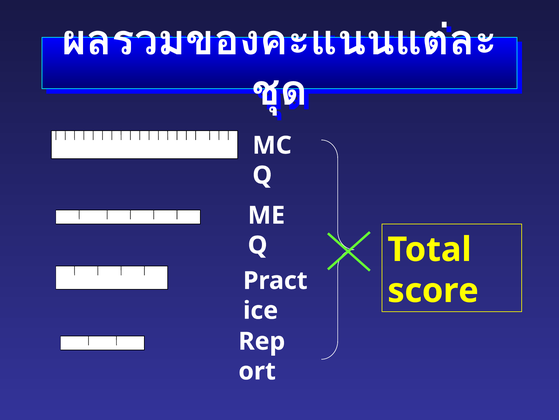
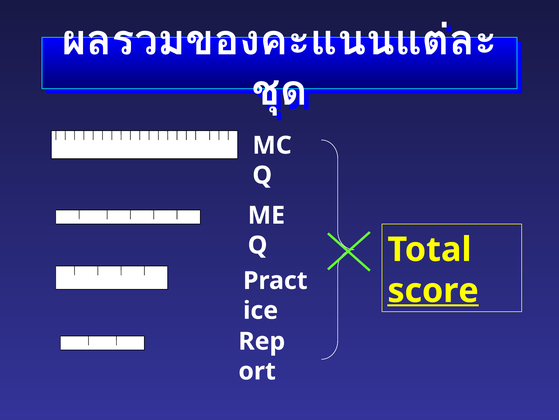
score underline: none -> present
